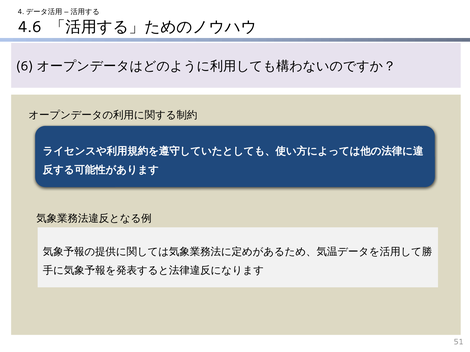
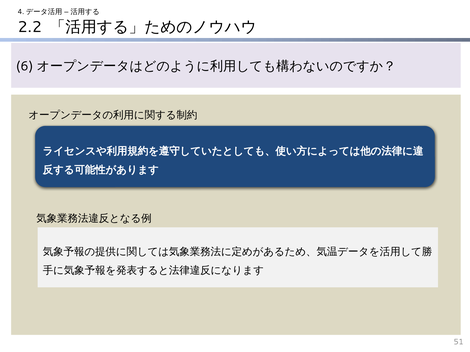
4.6: 4.6 -> 2.2
